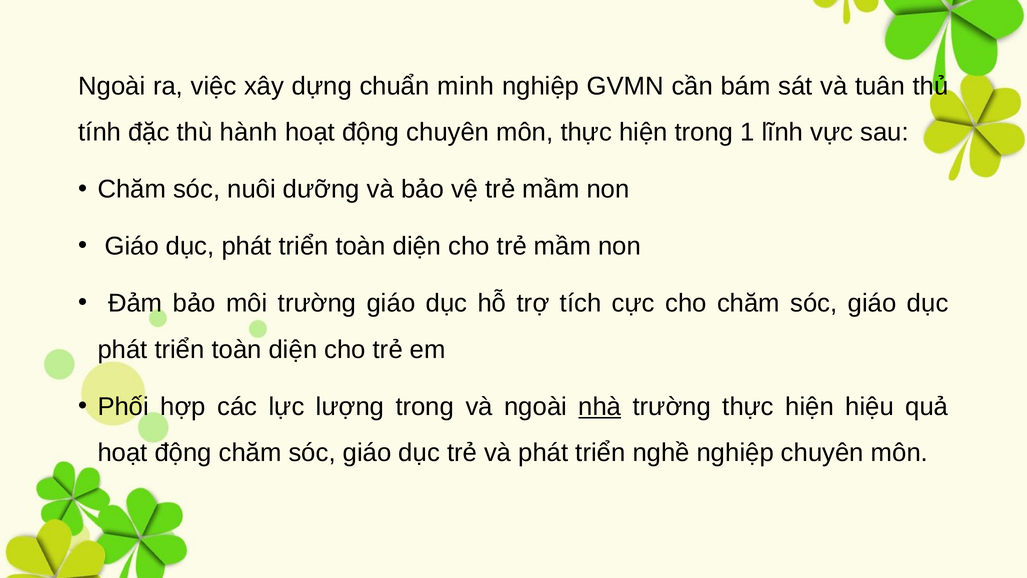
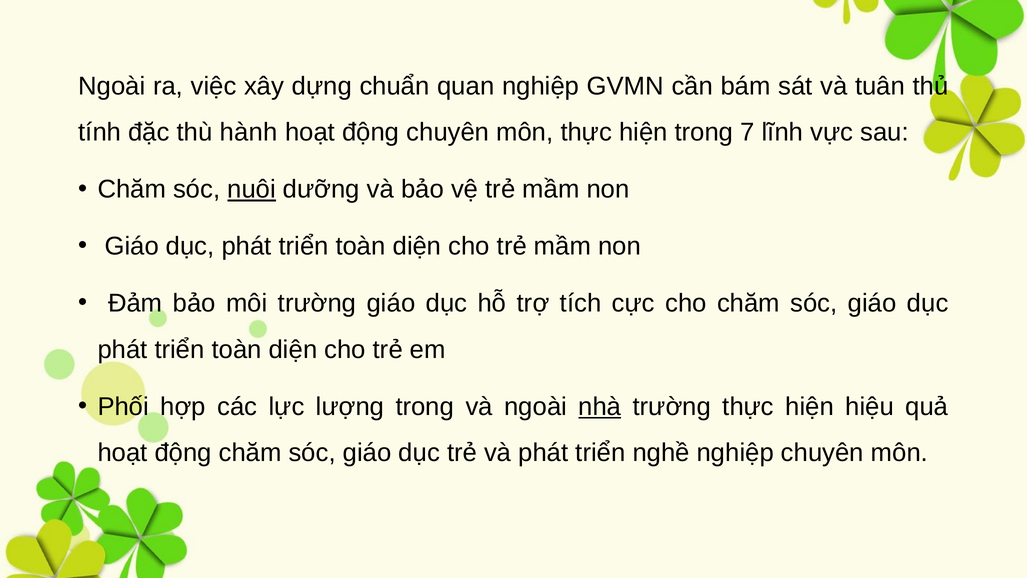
minh: minh -> quan
1: 1 -> 7
nuôi underline: none -> present
